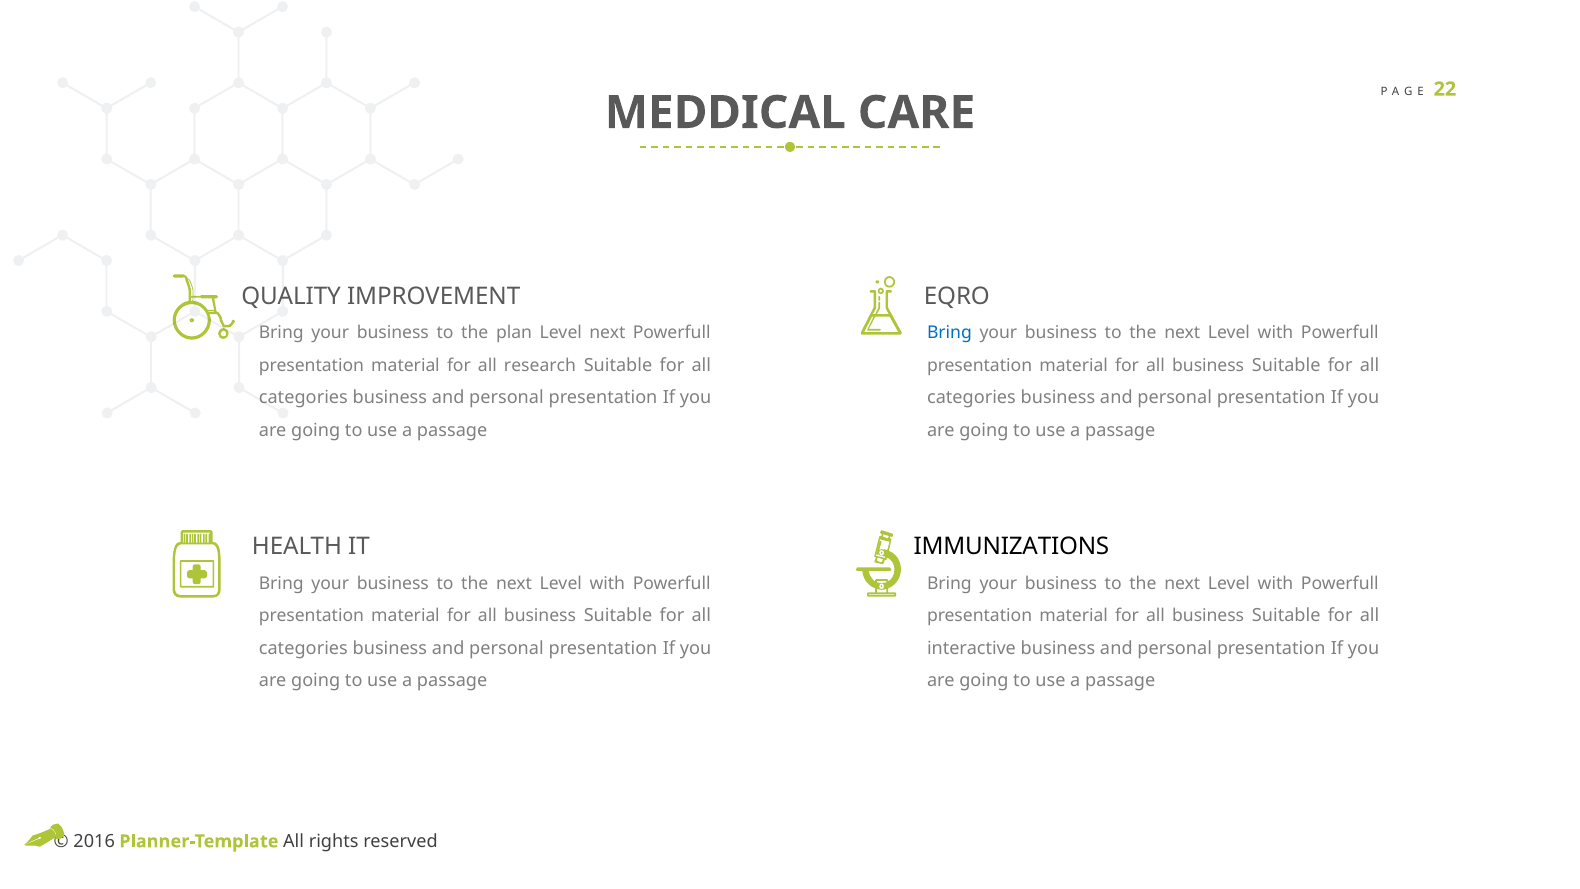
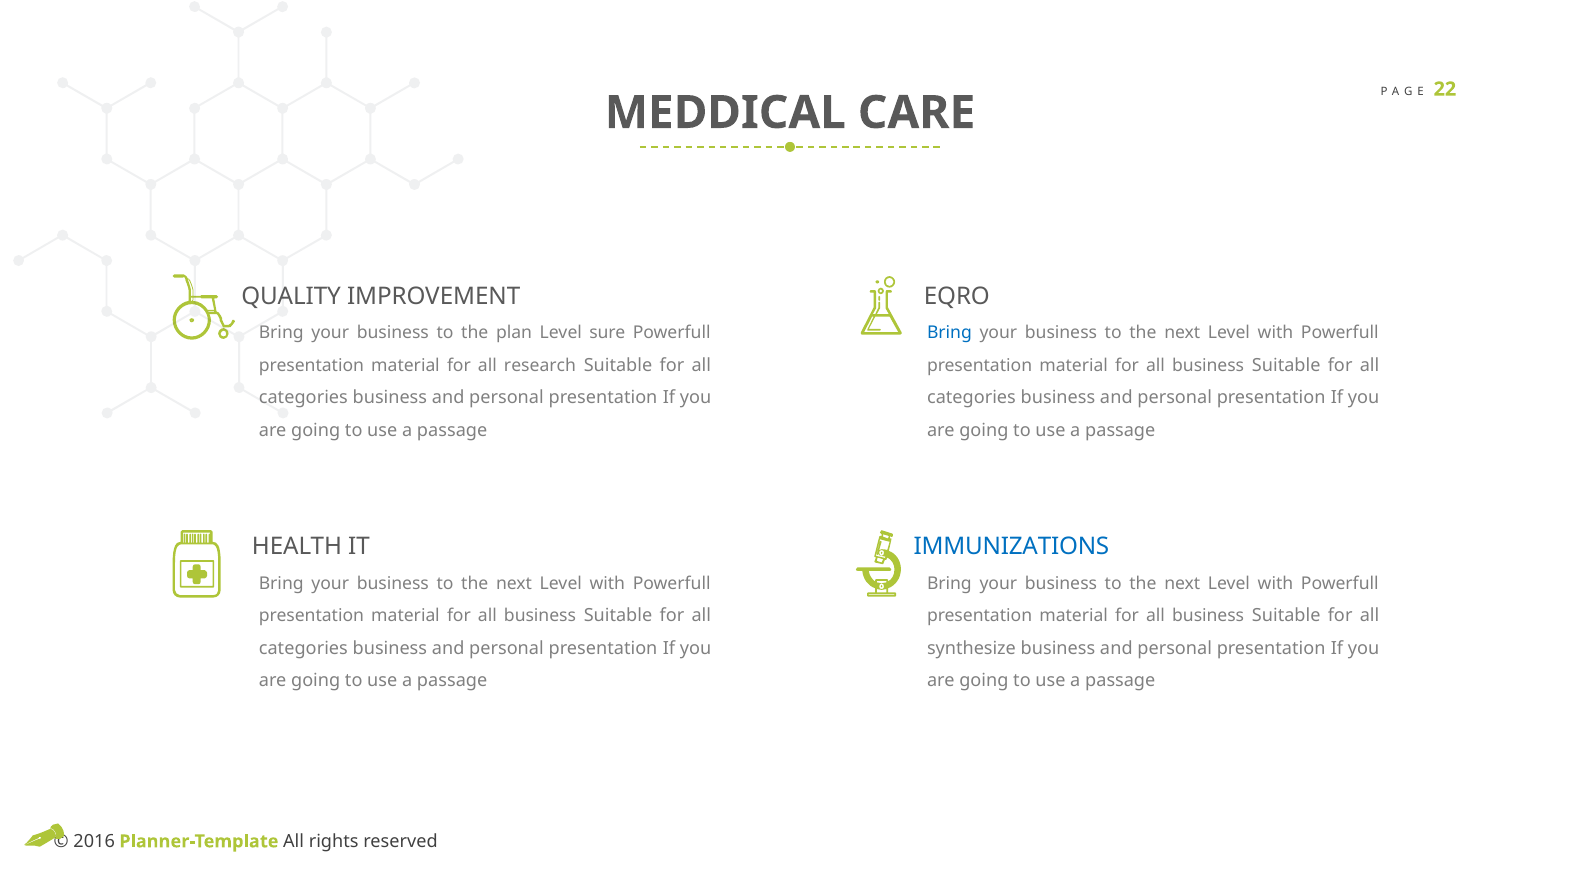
Level next: next -> sure
IMMUNIZATIONS colour: black -> blue
interactive: interactive -> synthesize
